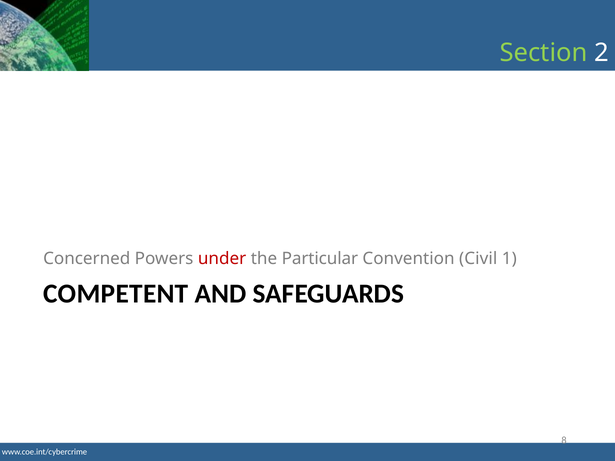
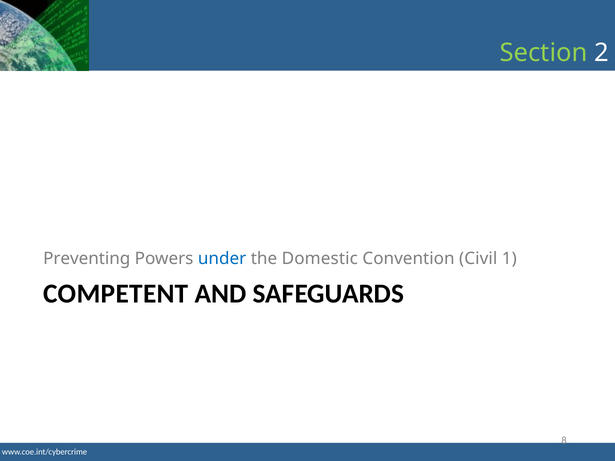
Concerned: Concerned -> Preventing
under colour: red -> blue
Particular: Particular -> Domestic
